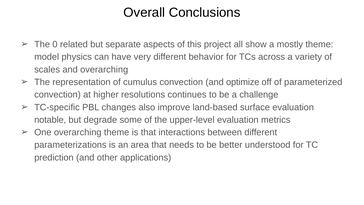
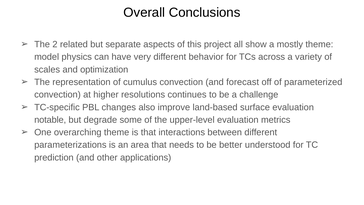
0: 0 -> 2
and overarching: overarching -> optimization
optimize: optimize -> forecast
